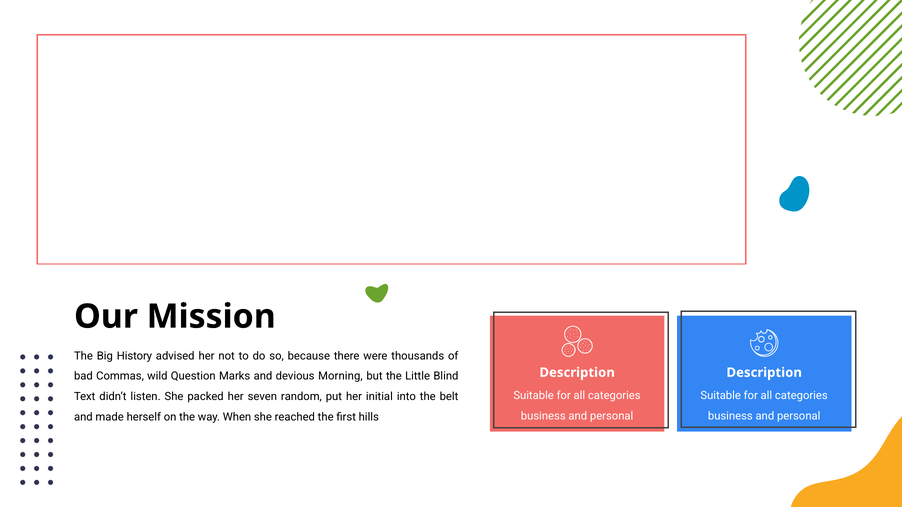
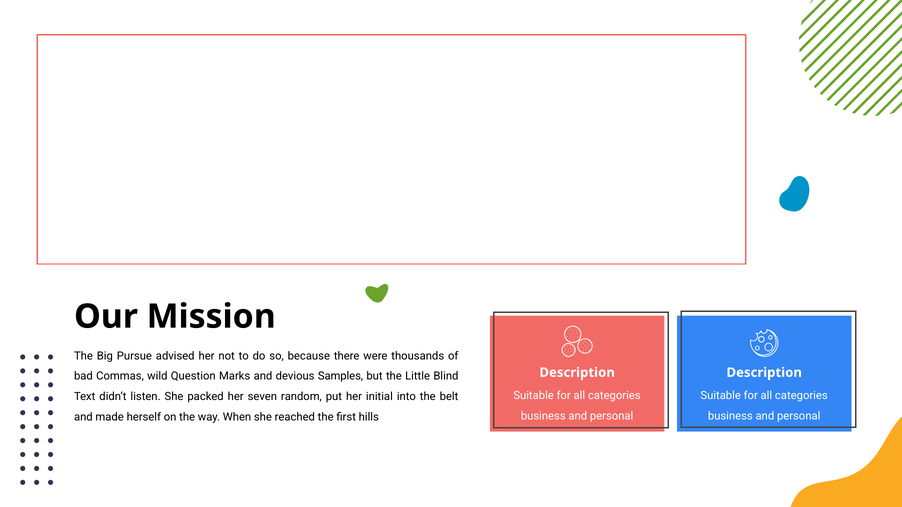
History: History -> Pursue
Morning: Morning -> Samples
